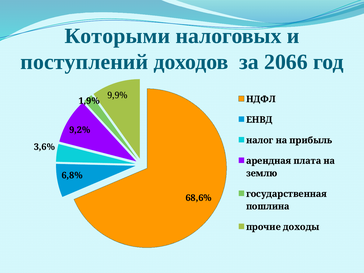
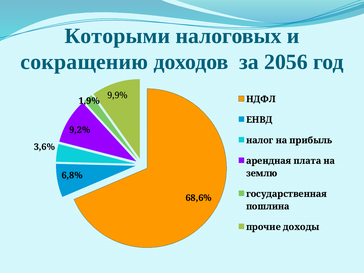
поступлений: поступлений -> сокращению
2066: 2066 -> 2056
